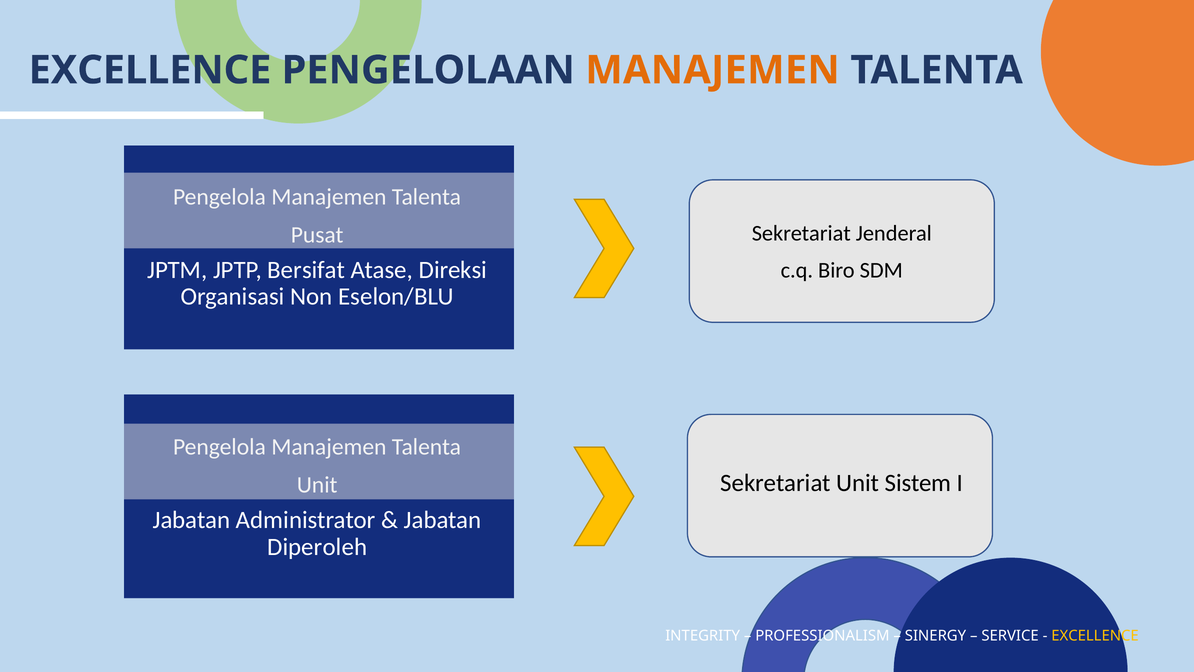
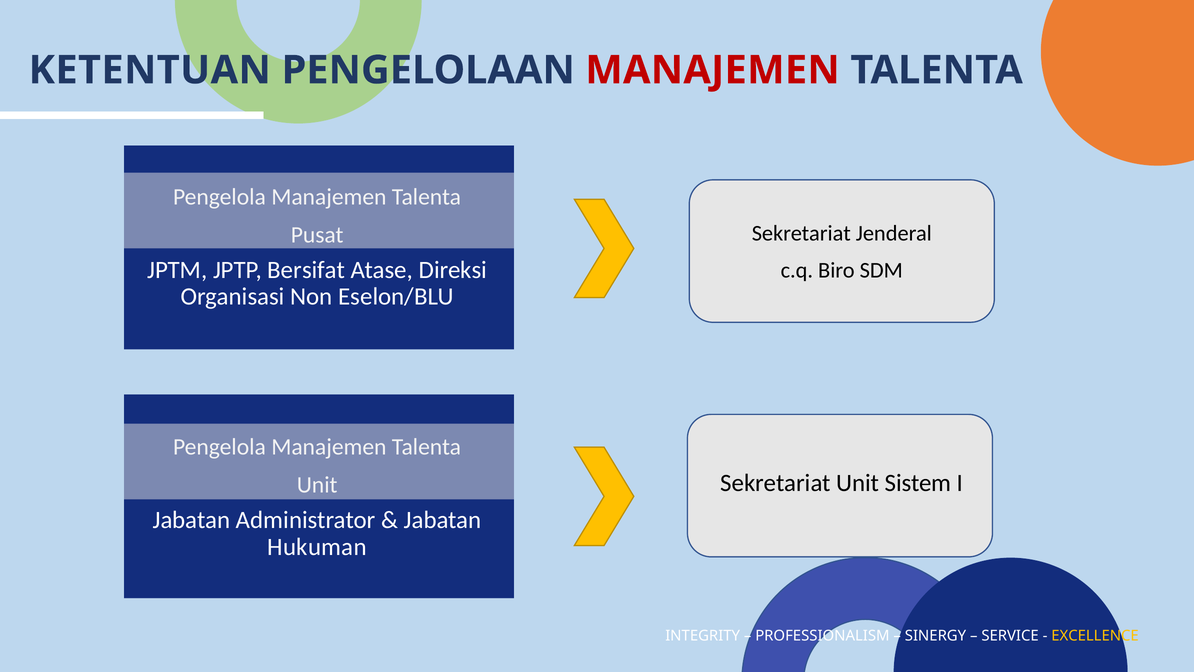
EXCELLENCE at (150, 70): EXCELLENCE -> KETENTUAN
MANAJEMEN at (712, 70) colour: orange -> red
Diperoleh: Diperoleh -> Hukuman
